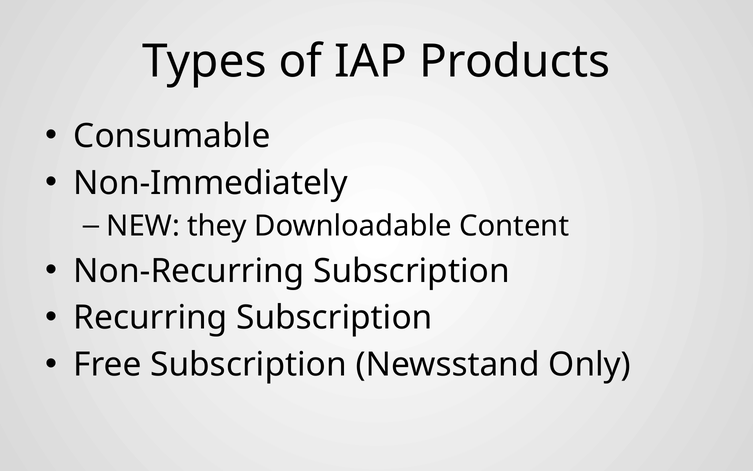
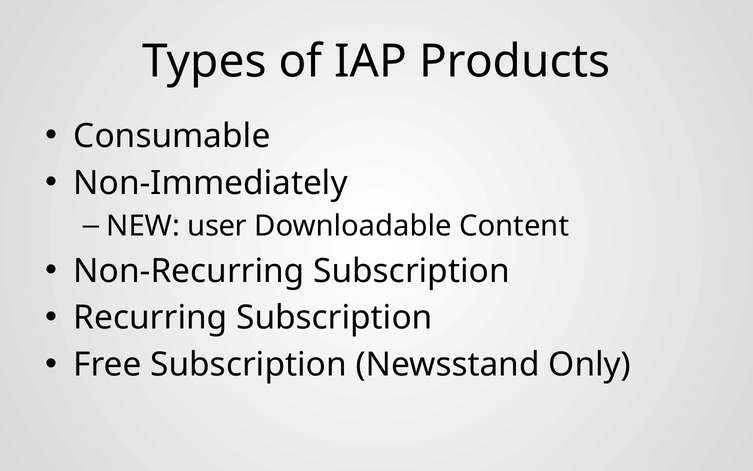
they: they -> user
